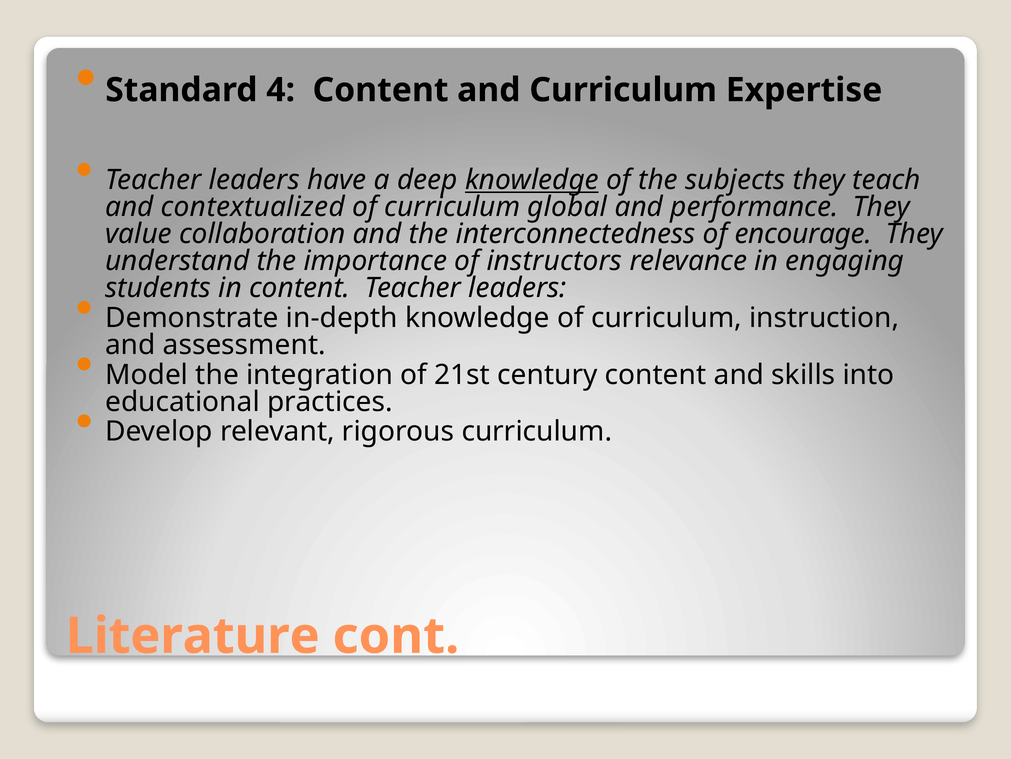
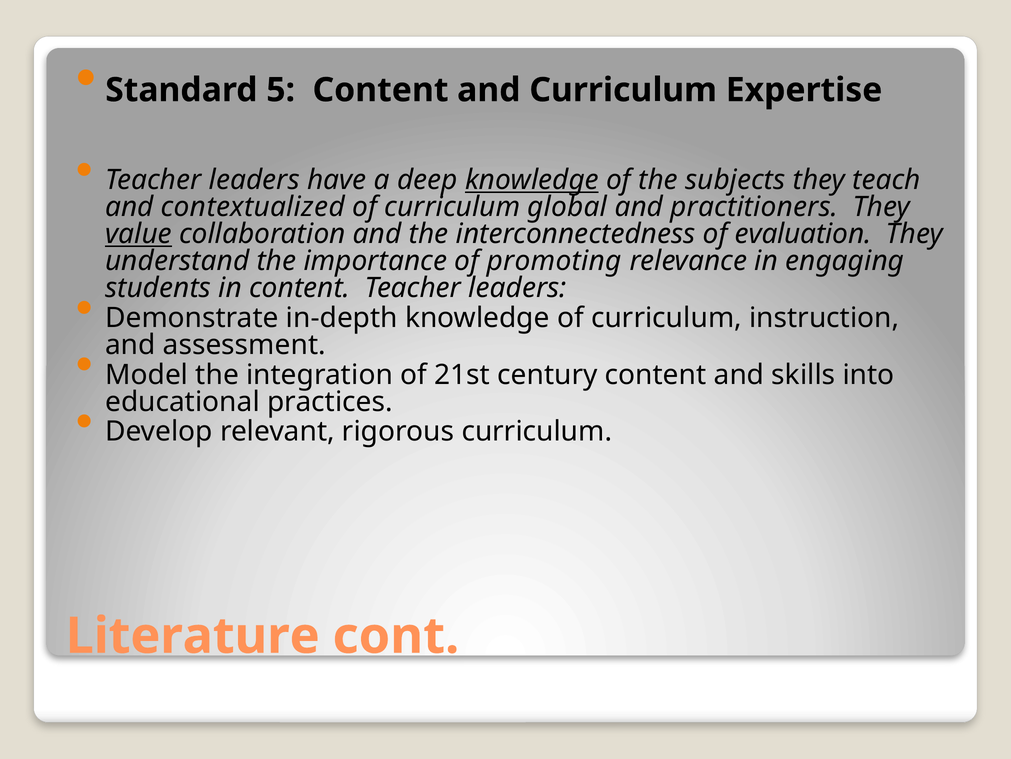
4: 4 -> 5
performance: performance -> practitioners
value underline: none -> present
encourage: encourage -> evaluation
instructors: instructors -> promoting
